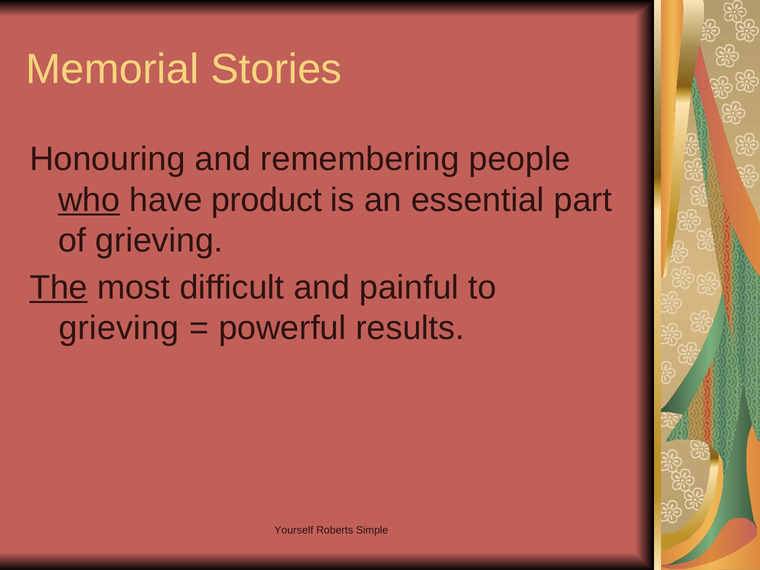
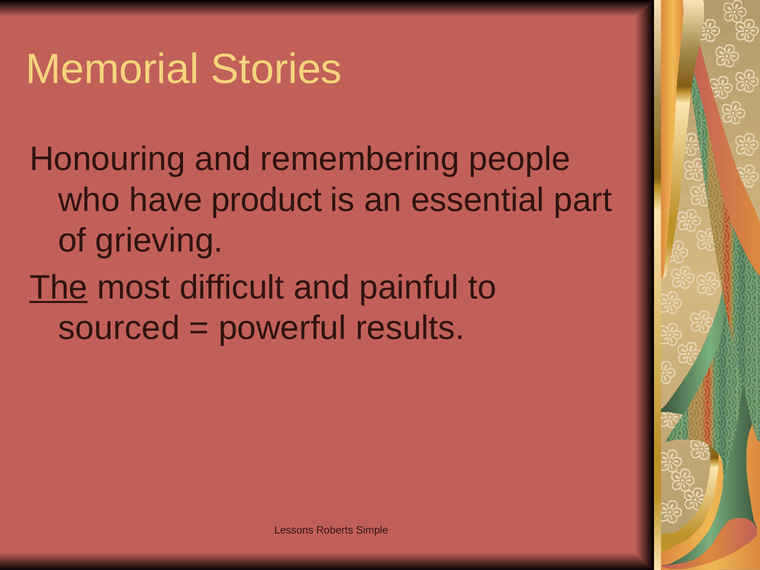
who underline: present -> none
grieving at (119, 328): grieving -> sourced
Yourself: Yourself -> Lessons
